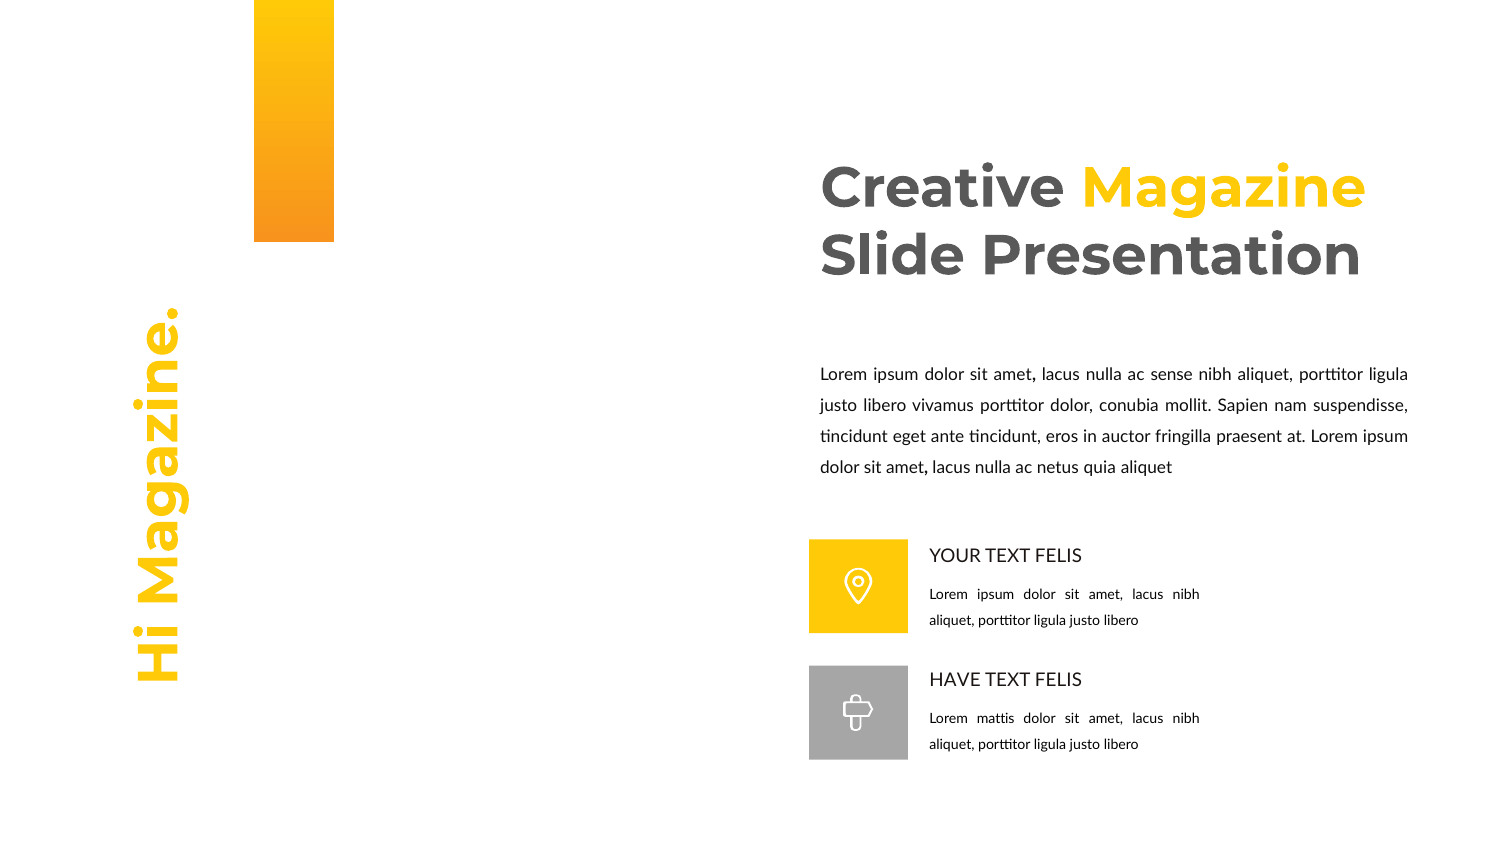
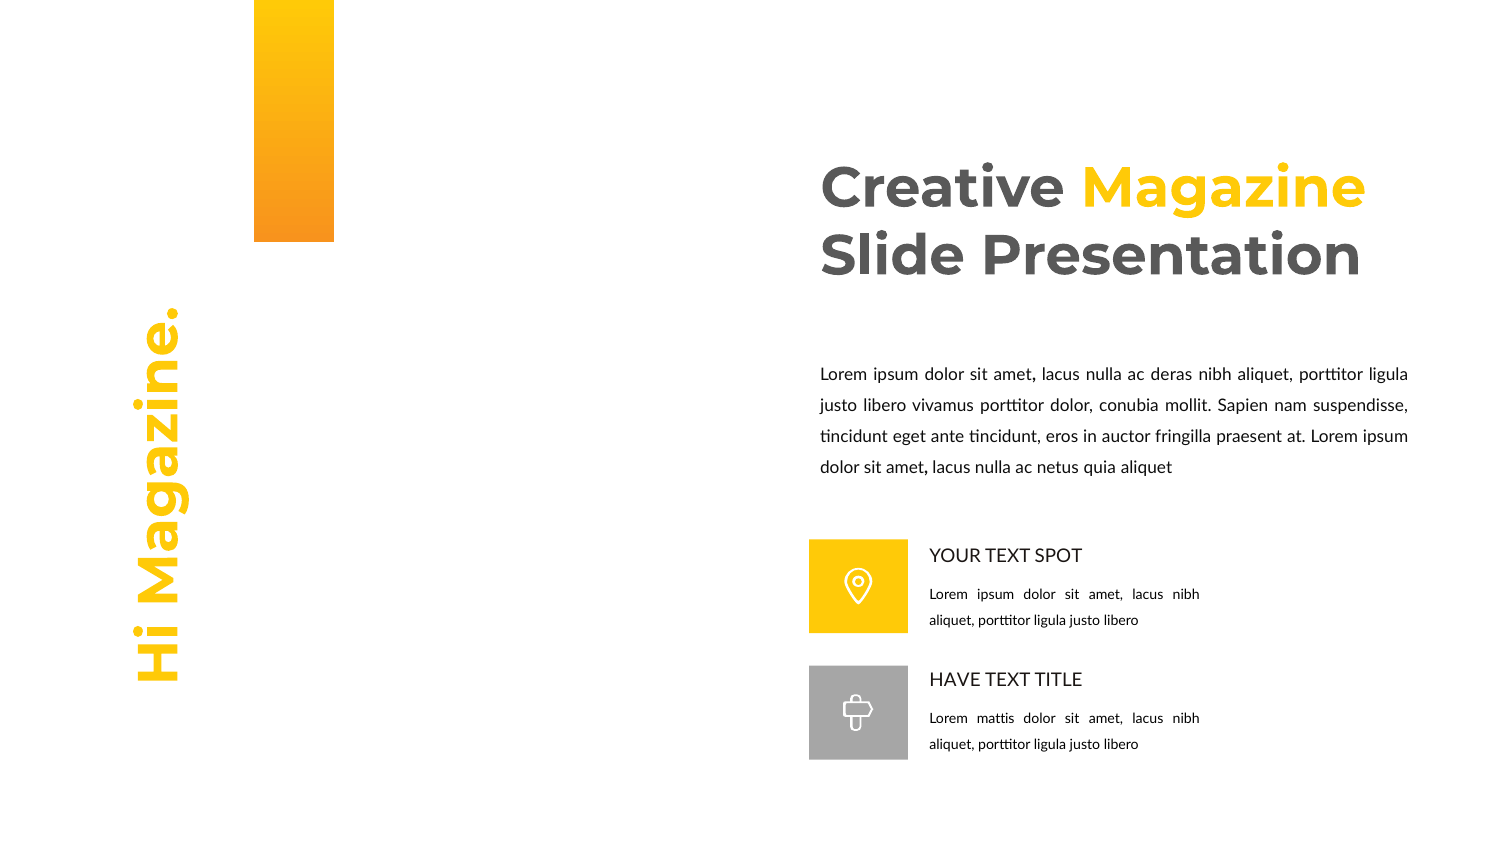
sense: sense -> deras
YOUR TEXT FELIS: FELIS -> SPOT
FELIS at (1058, 680): FELIS -> TITLE
